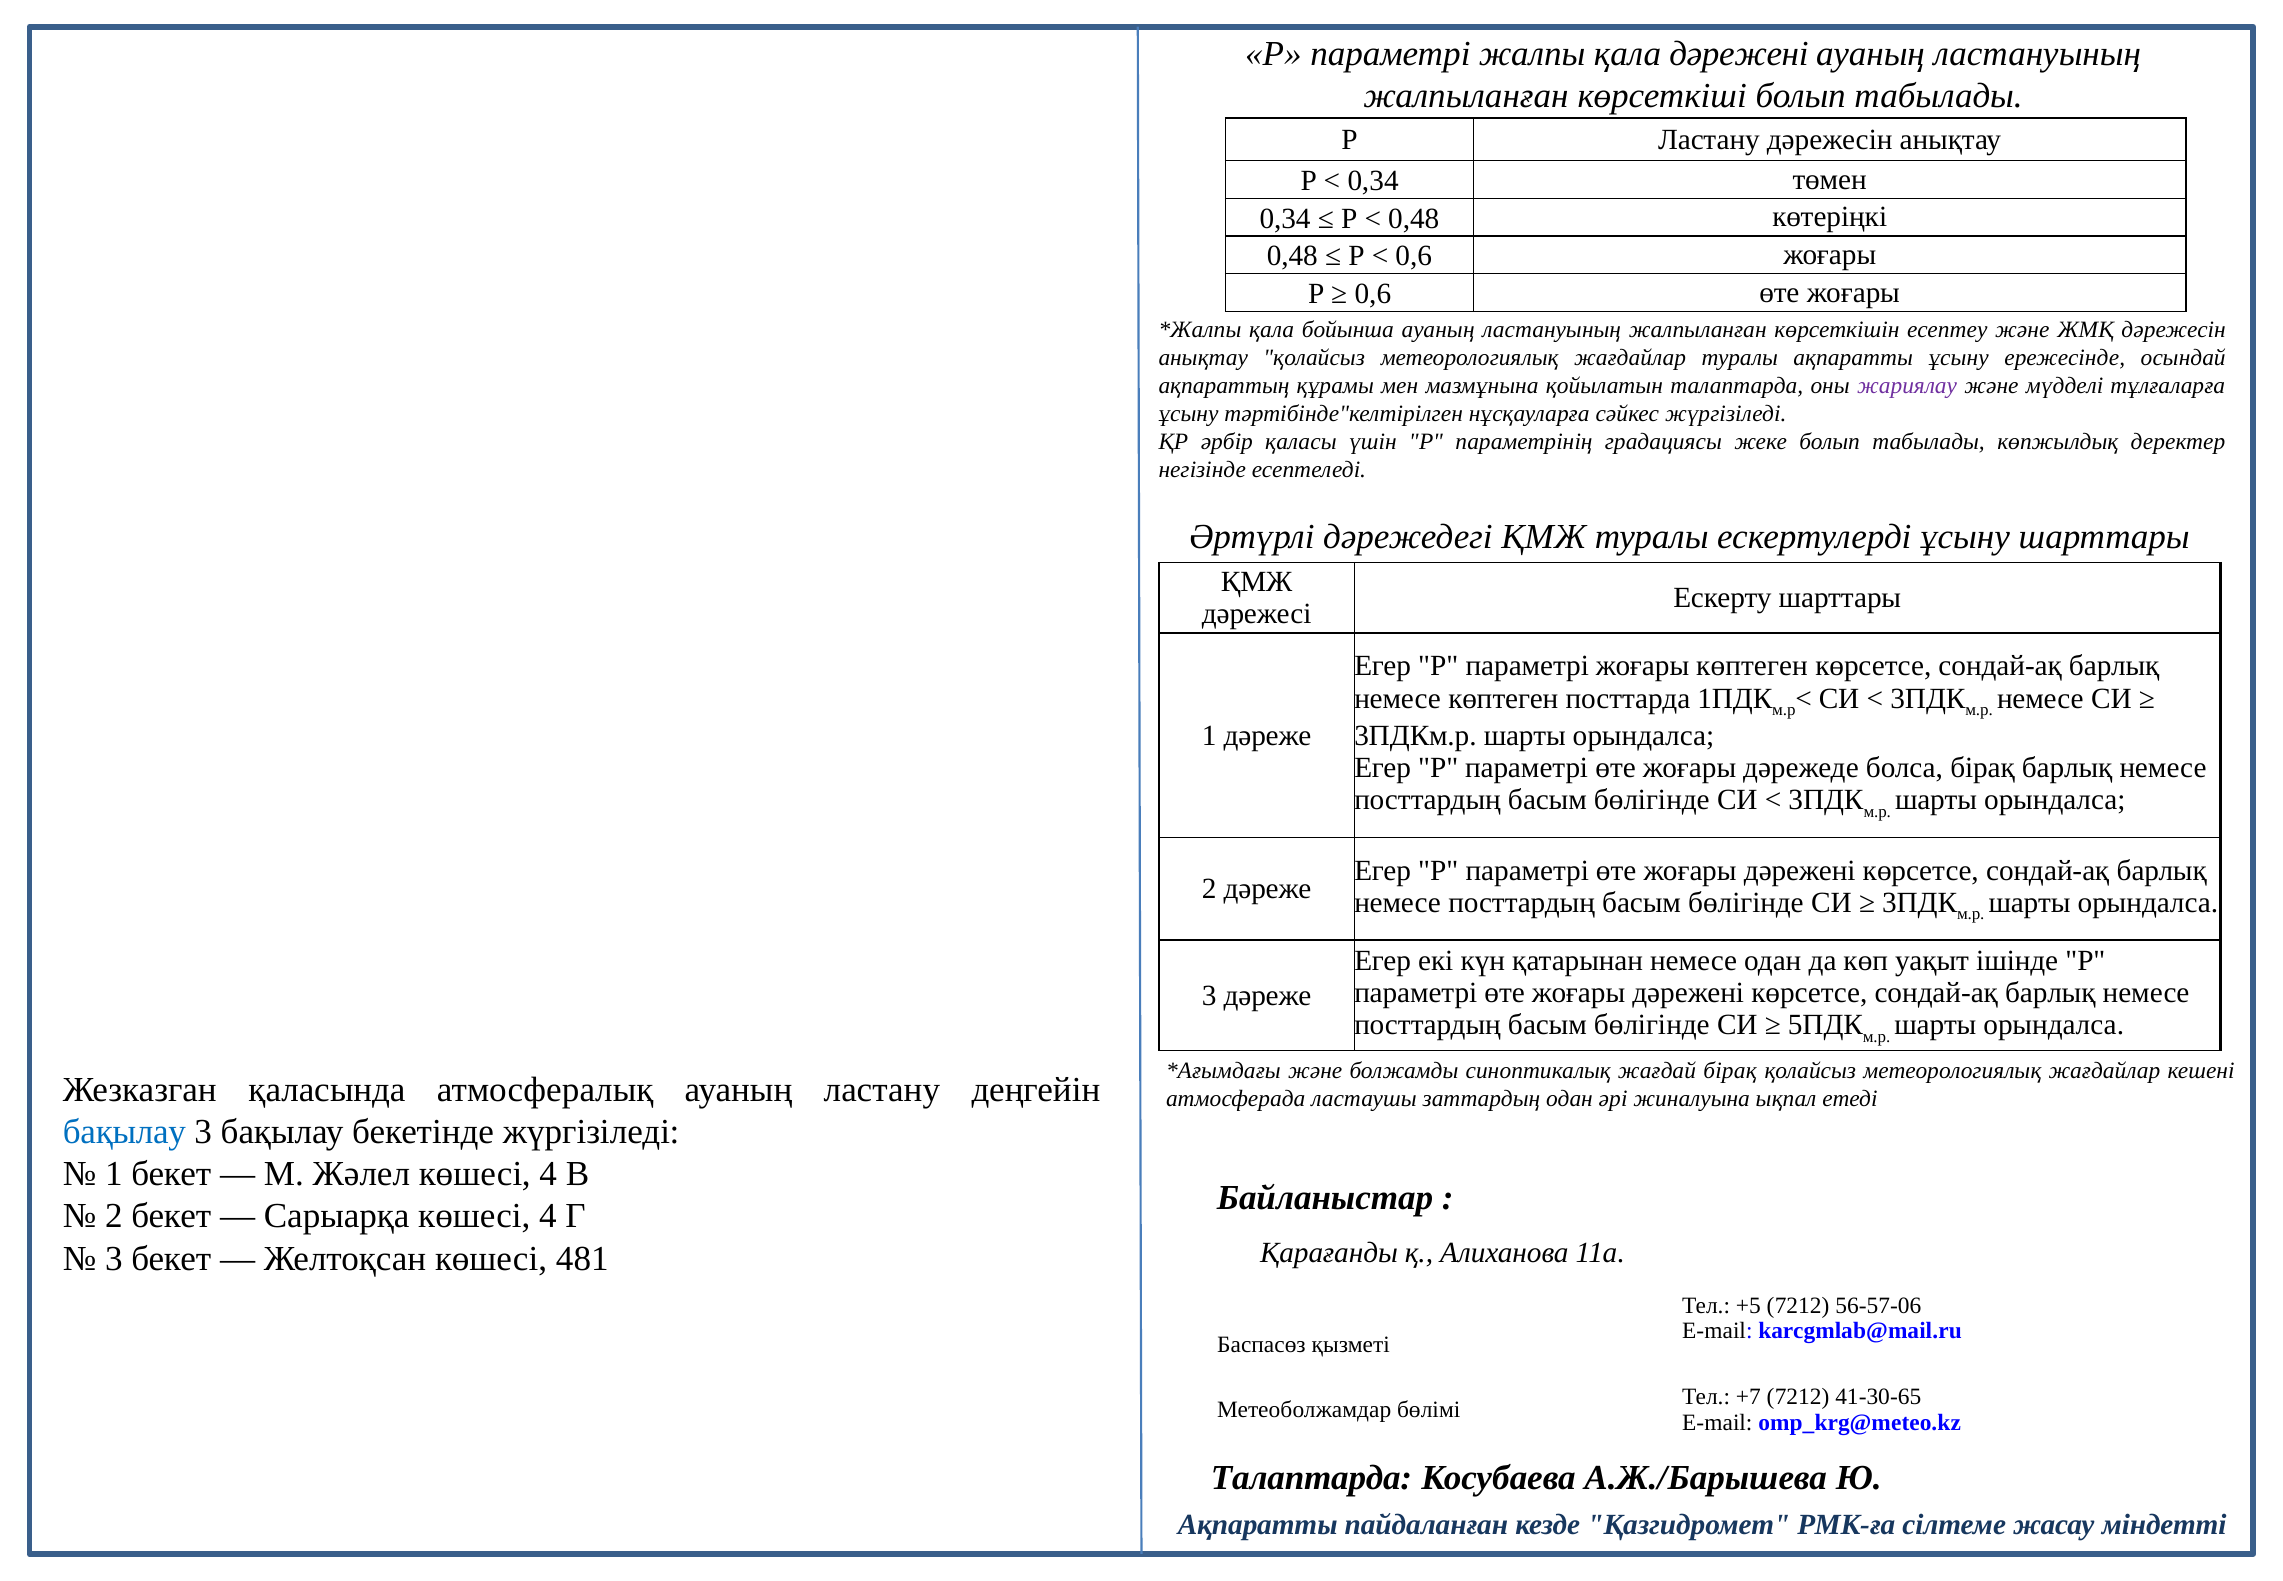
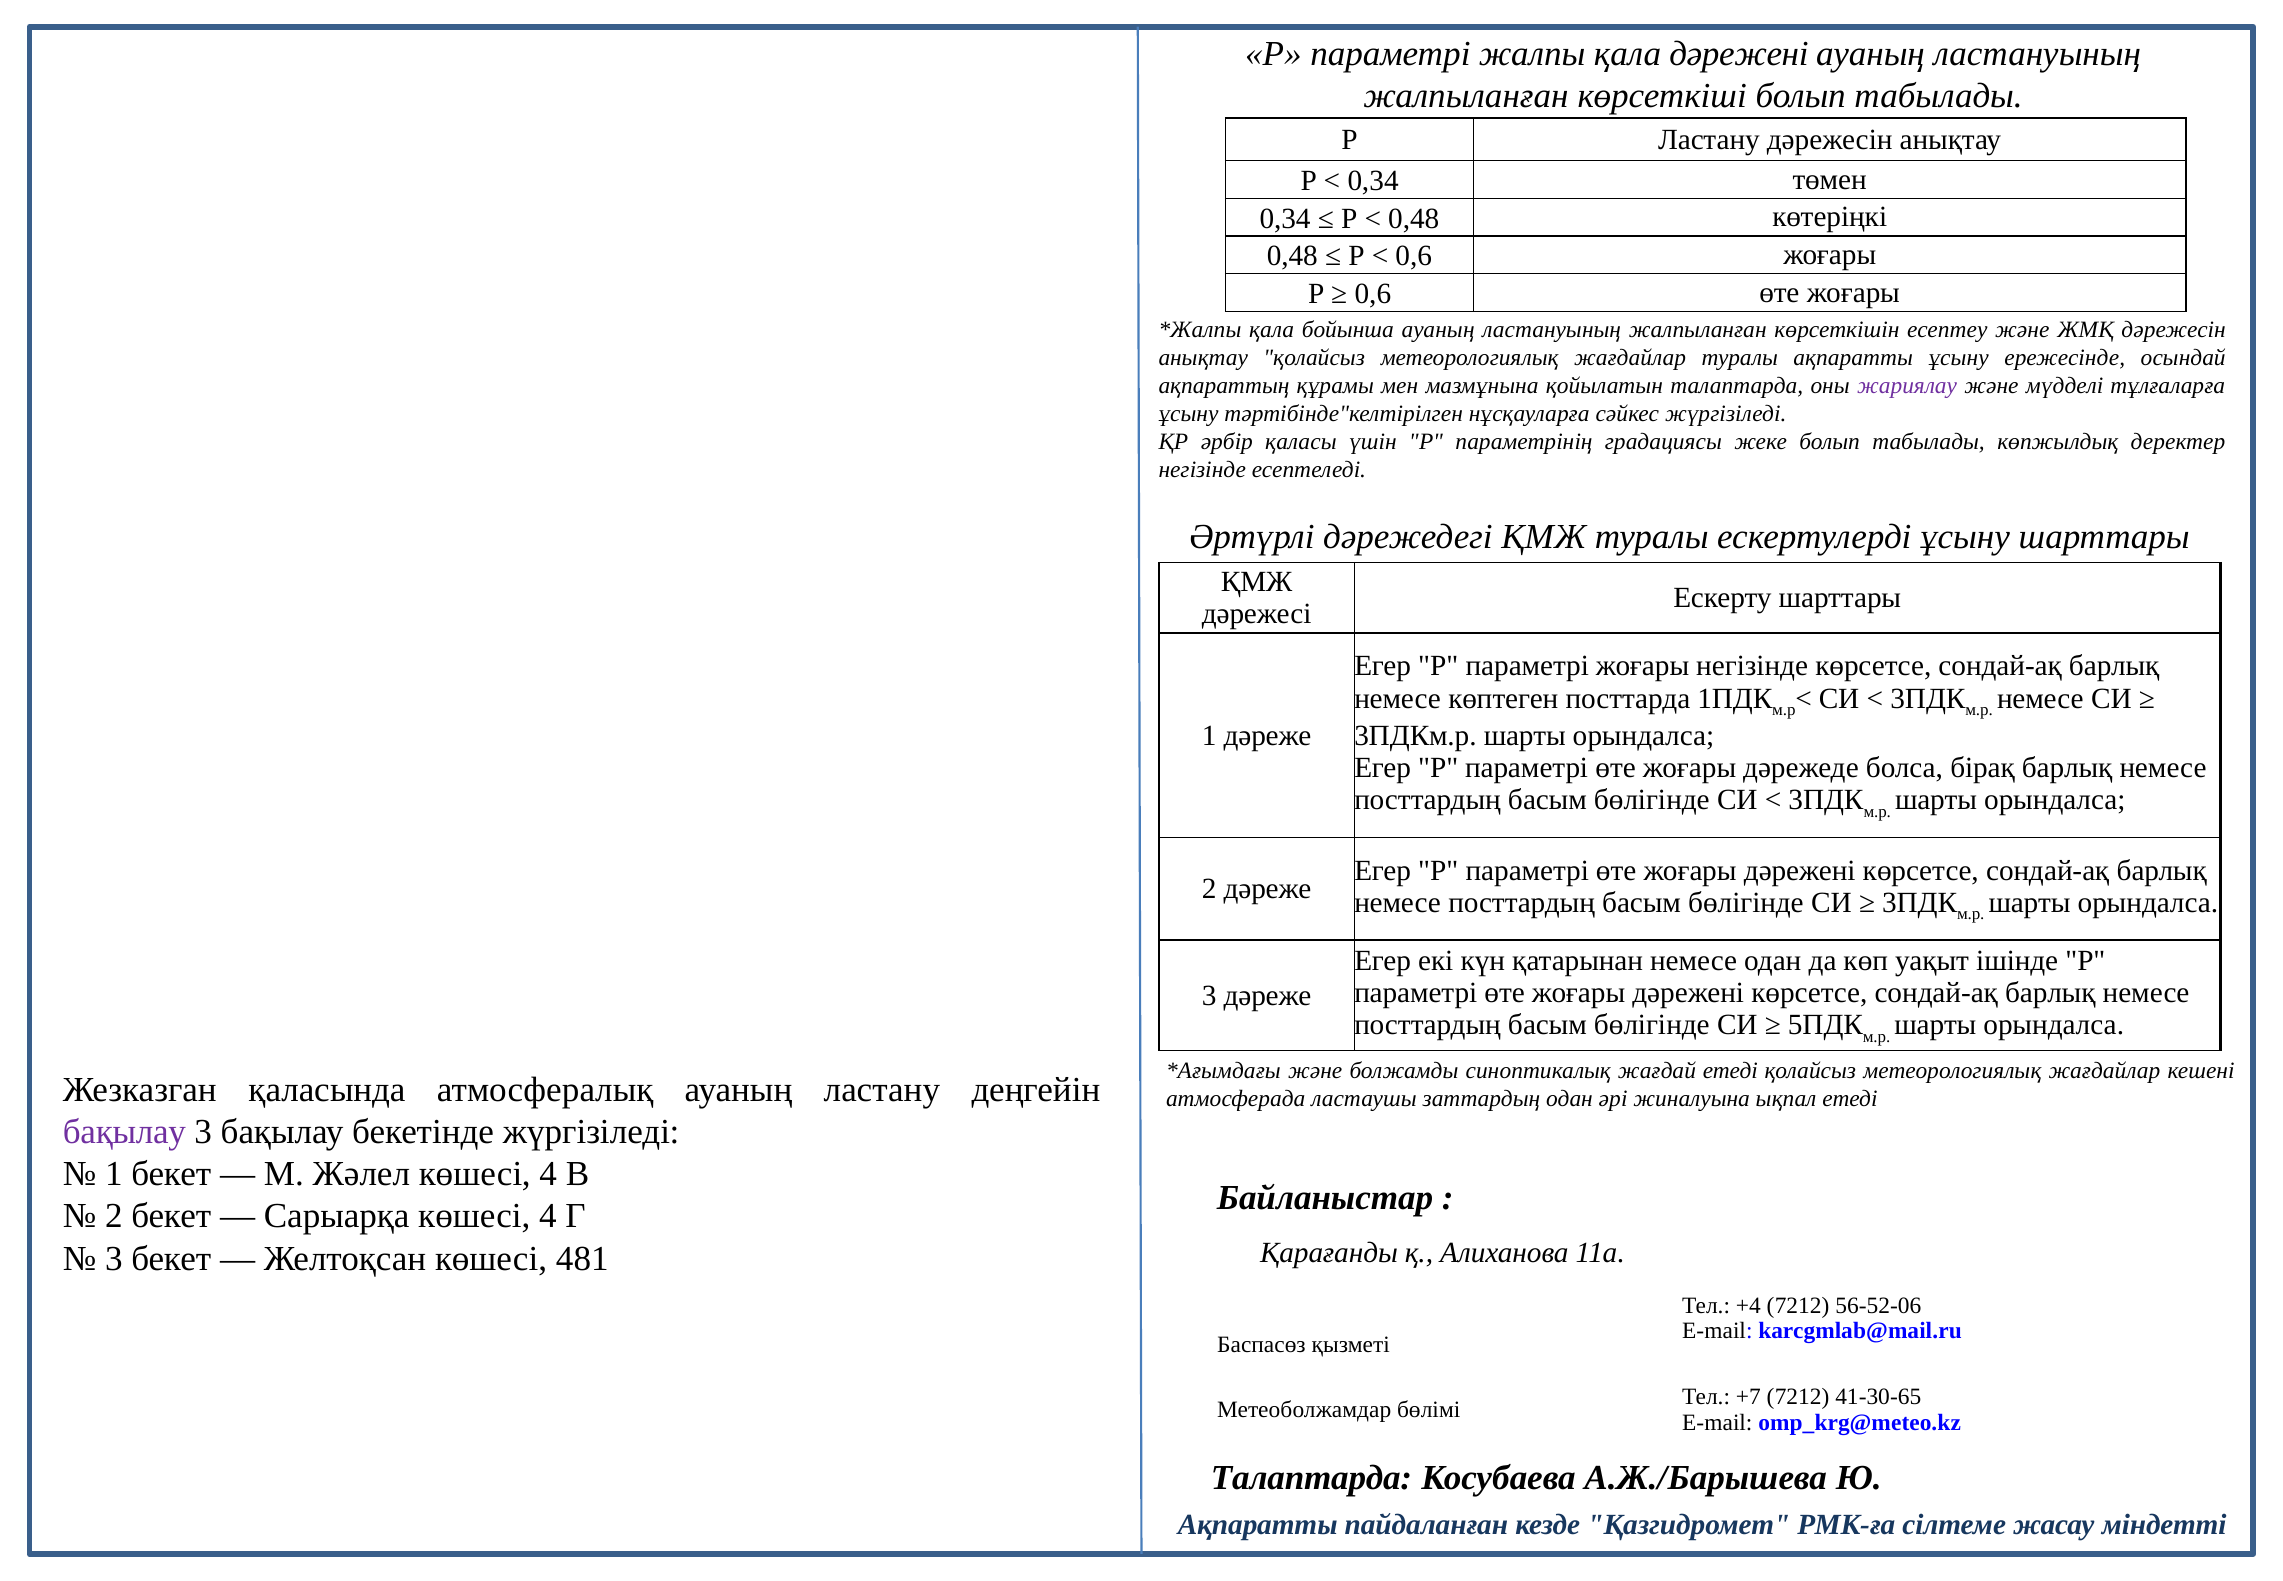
жоғары көптеген: көптеген -> негізінде
жағдай бірақ: бірақ -> етеді
бақылау at (124, 1132) colour: blue -> purple
+5: +5 -> +4
56-57-06: 56-57-06 -> 56-52-06
